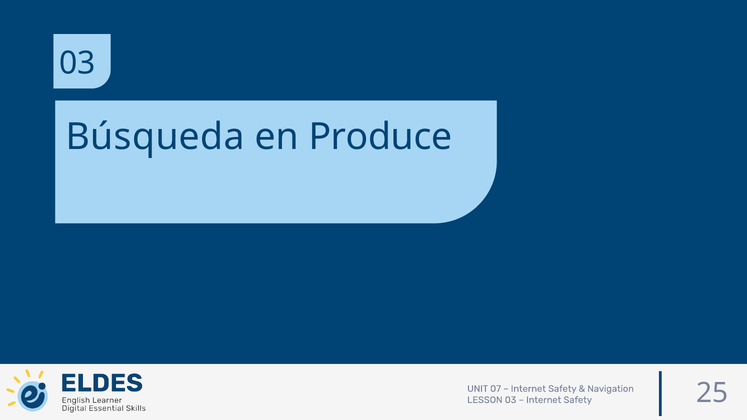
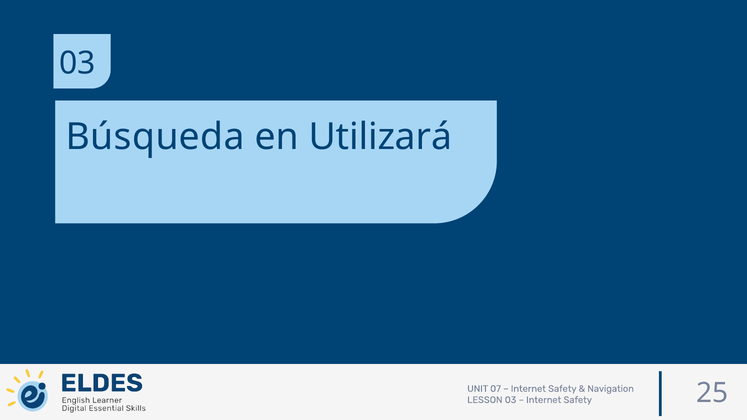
Produce: Produce -> Utilizará
